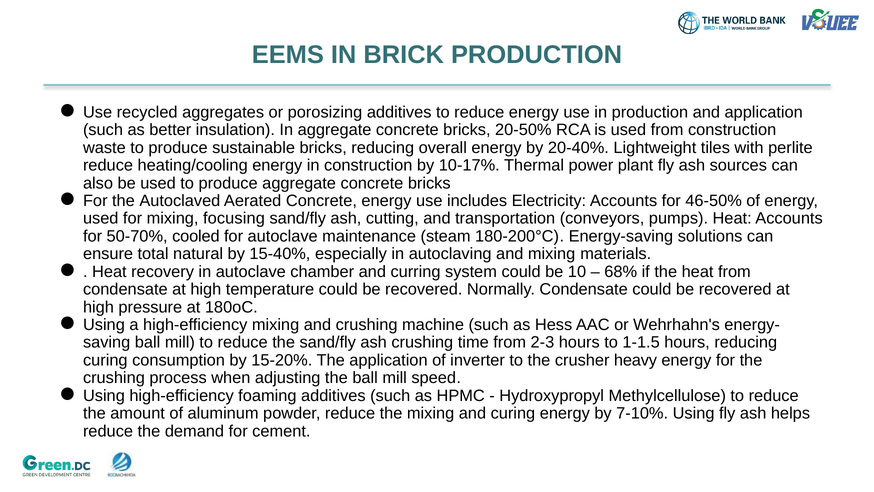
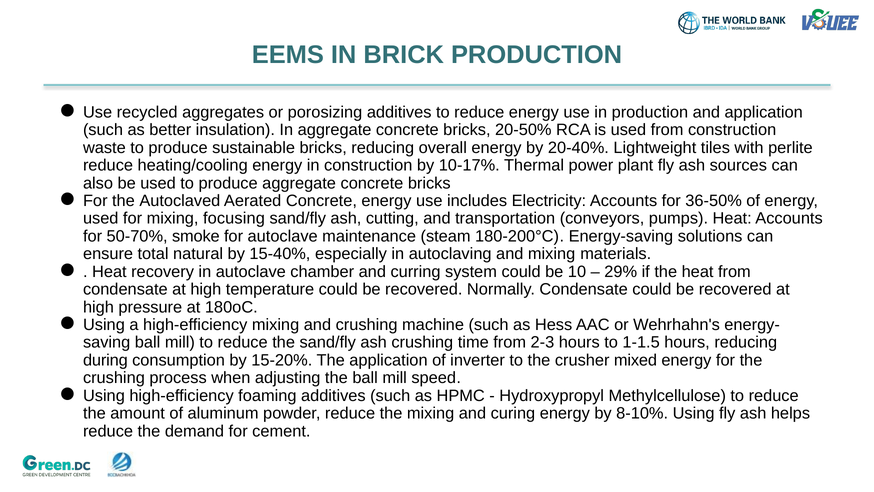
46-50%: 46-50% -> 36-50%
cooled: cooled -> smoke
68%: 68% -> 29%
curing at (105, 360): curing -> during
heavy: heavy -> mixed
7-10%: 7-10% -> 8-10%
